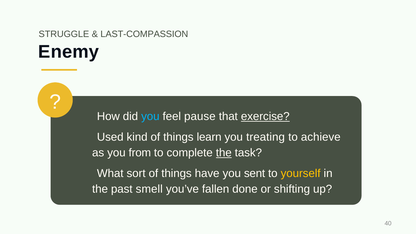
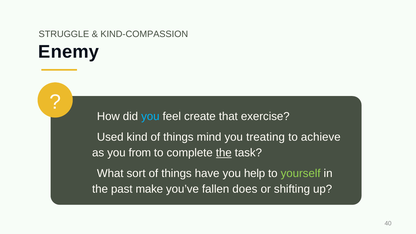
LAST-COMPASSION: LAST-COMPASSION -> KIND-COMPASSION
pause: pause -> create
exercise underline: present -> none
learn: learn -> mind
sent: sent -> help
yourself colour: yellow -> light green
smell: smell -> make
done: done -> does
